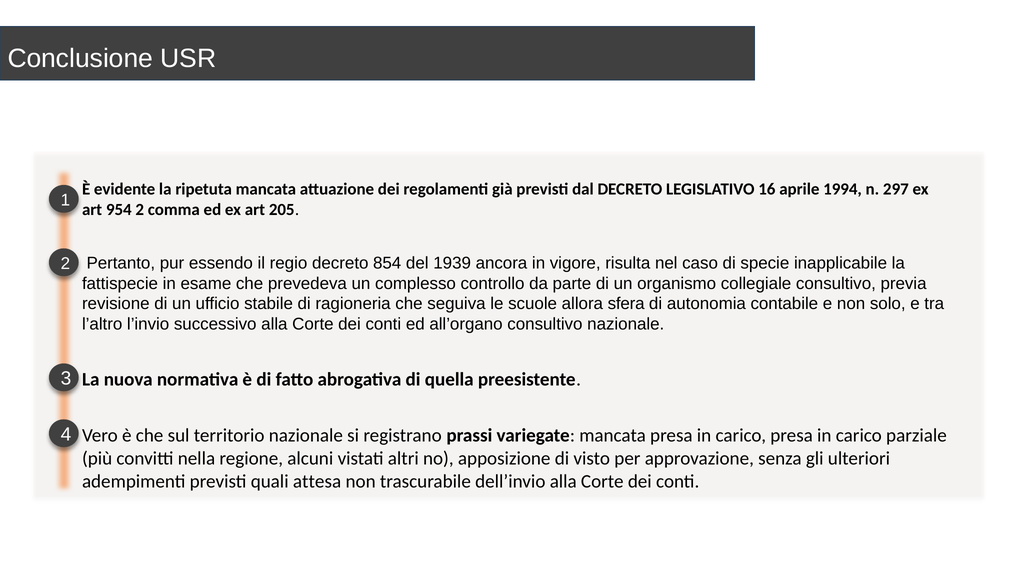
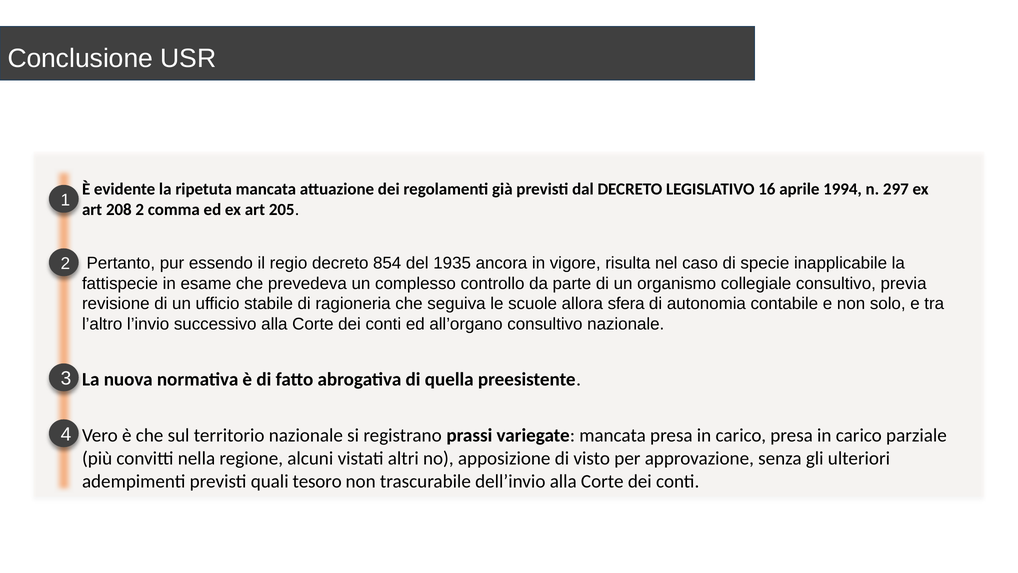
954: 954 -> 208
1939: 1939 -> 1935
attesa: attesa -> tesoro
